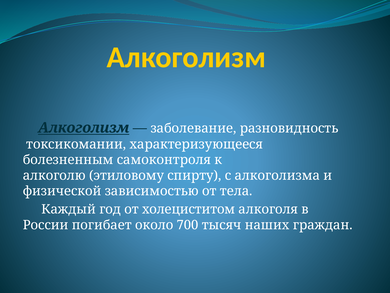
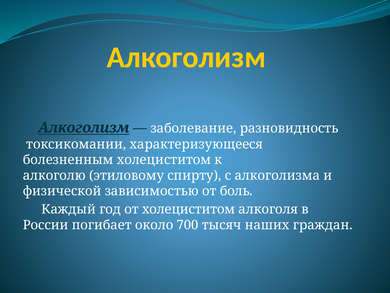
болезненным самоконтроля: самоконтроля -> холециститом
тела: тела -> боль
